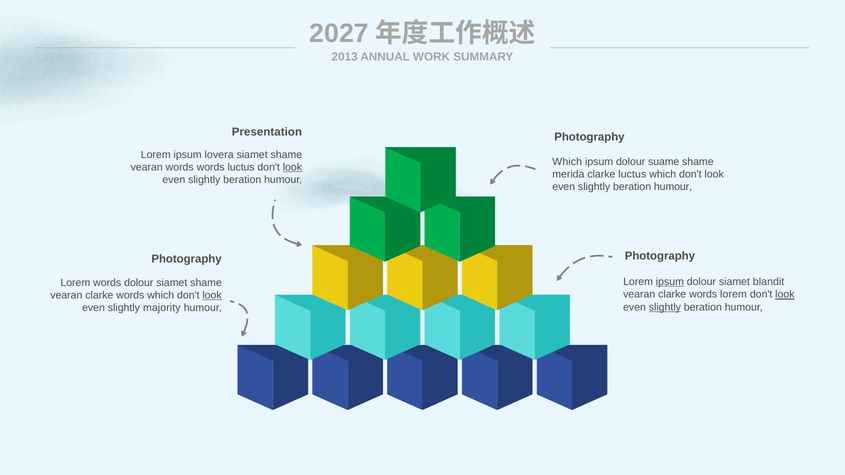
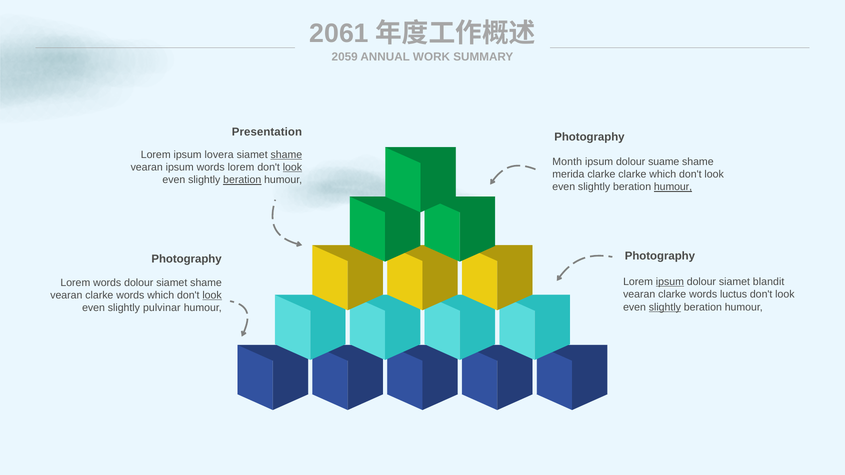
2027: 2027 -> 2061
2013: 2013 -> 2059
shame at (286, 155) underline: none -> present
Which at (567, 162): Which -> Month
vearan words: words -> ipsum
words luctus: luctus -> lorem
clarke luctus: luctus -> clarke
beration at (242, 180) underline: none -> present
humour at (673, 187) underline: none -> present
words lorem: lorem -> luctus
look at (785, 295) underline: present -> none
majority: majority -> pulvinar
